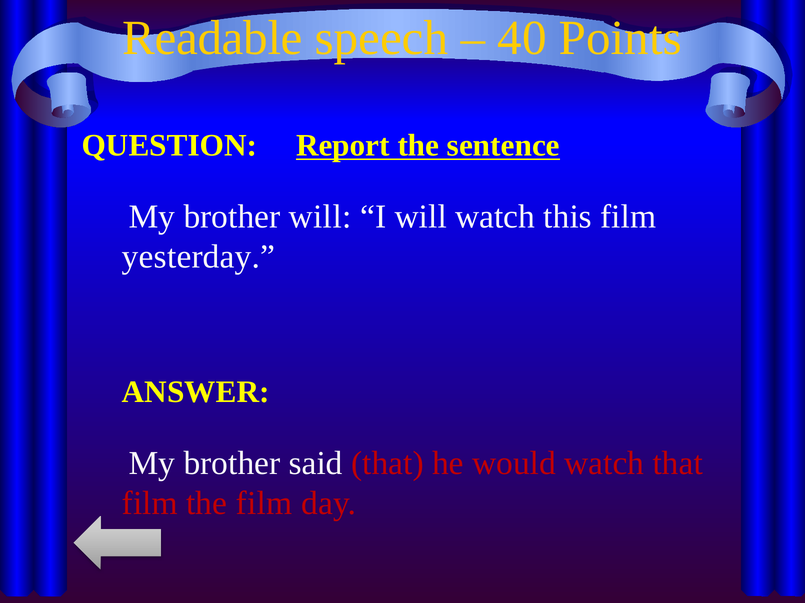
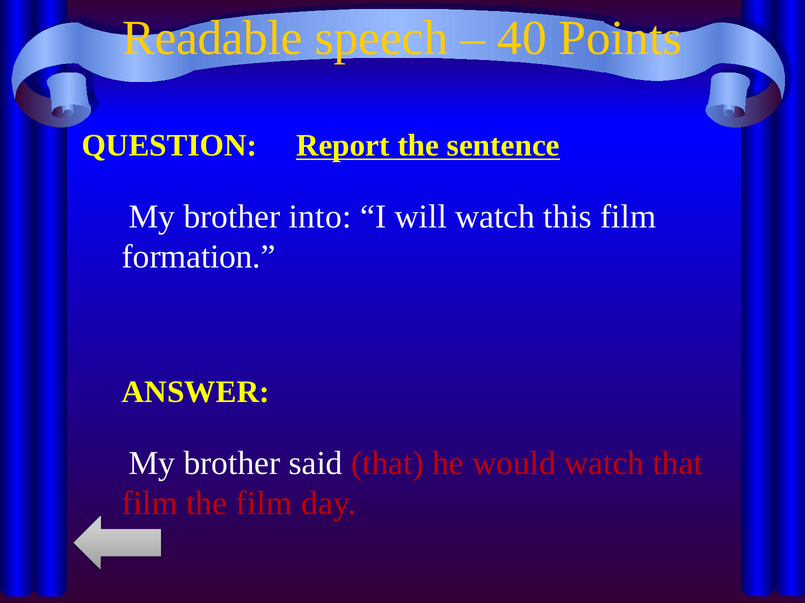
brother will: will -> into
yesterday: yesterday -> formation
